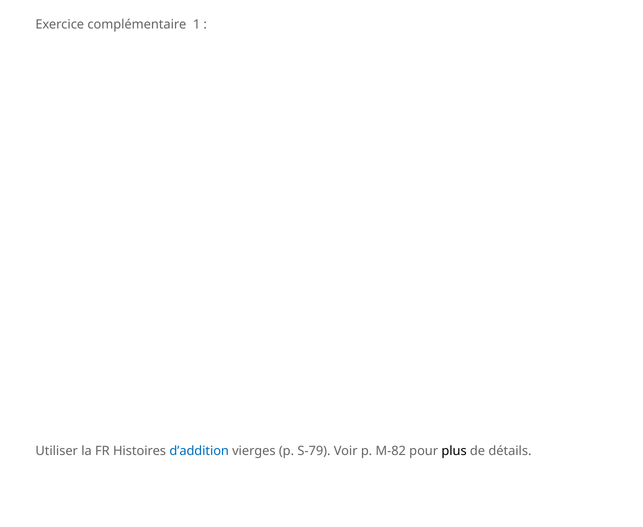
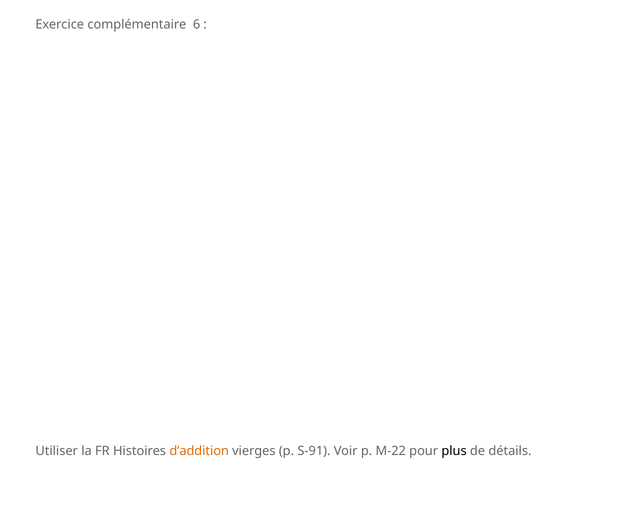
1: 1 -> 6
d’addition colour: blue -> orange
S-79: S-79 -> S-91
M-82: M-82 -> M-22
